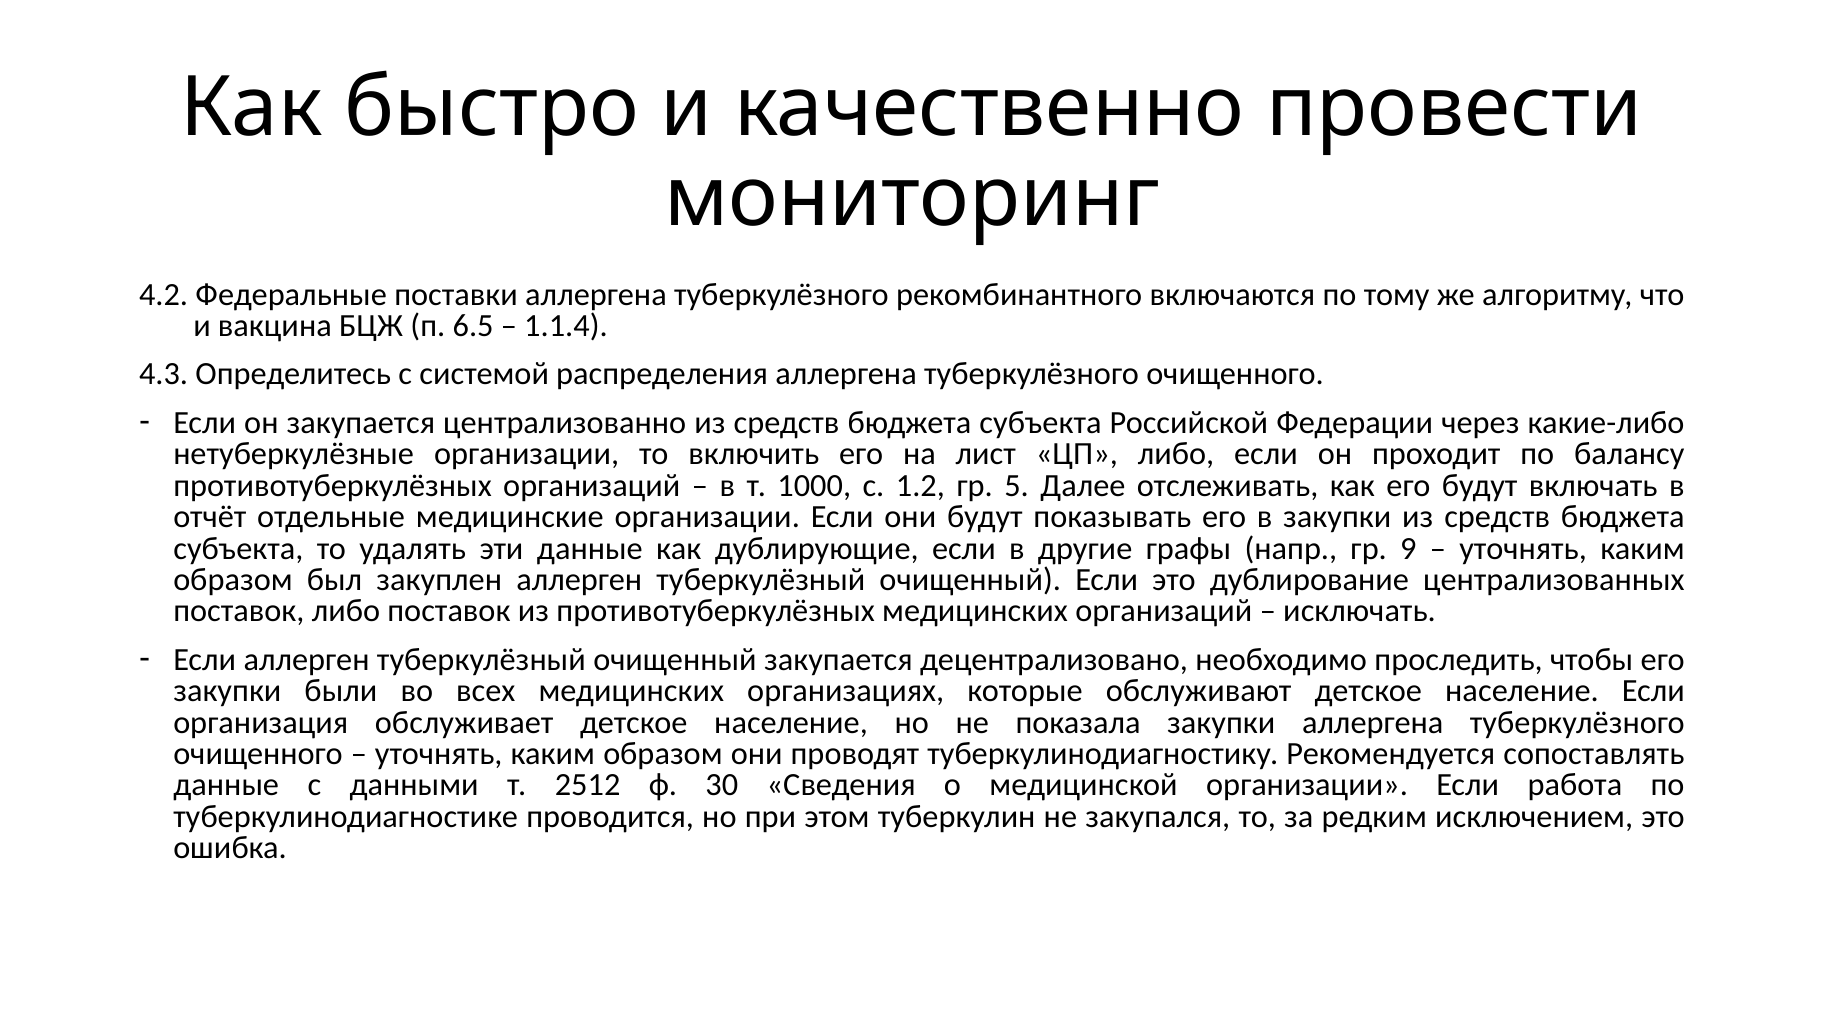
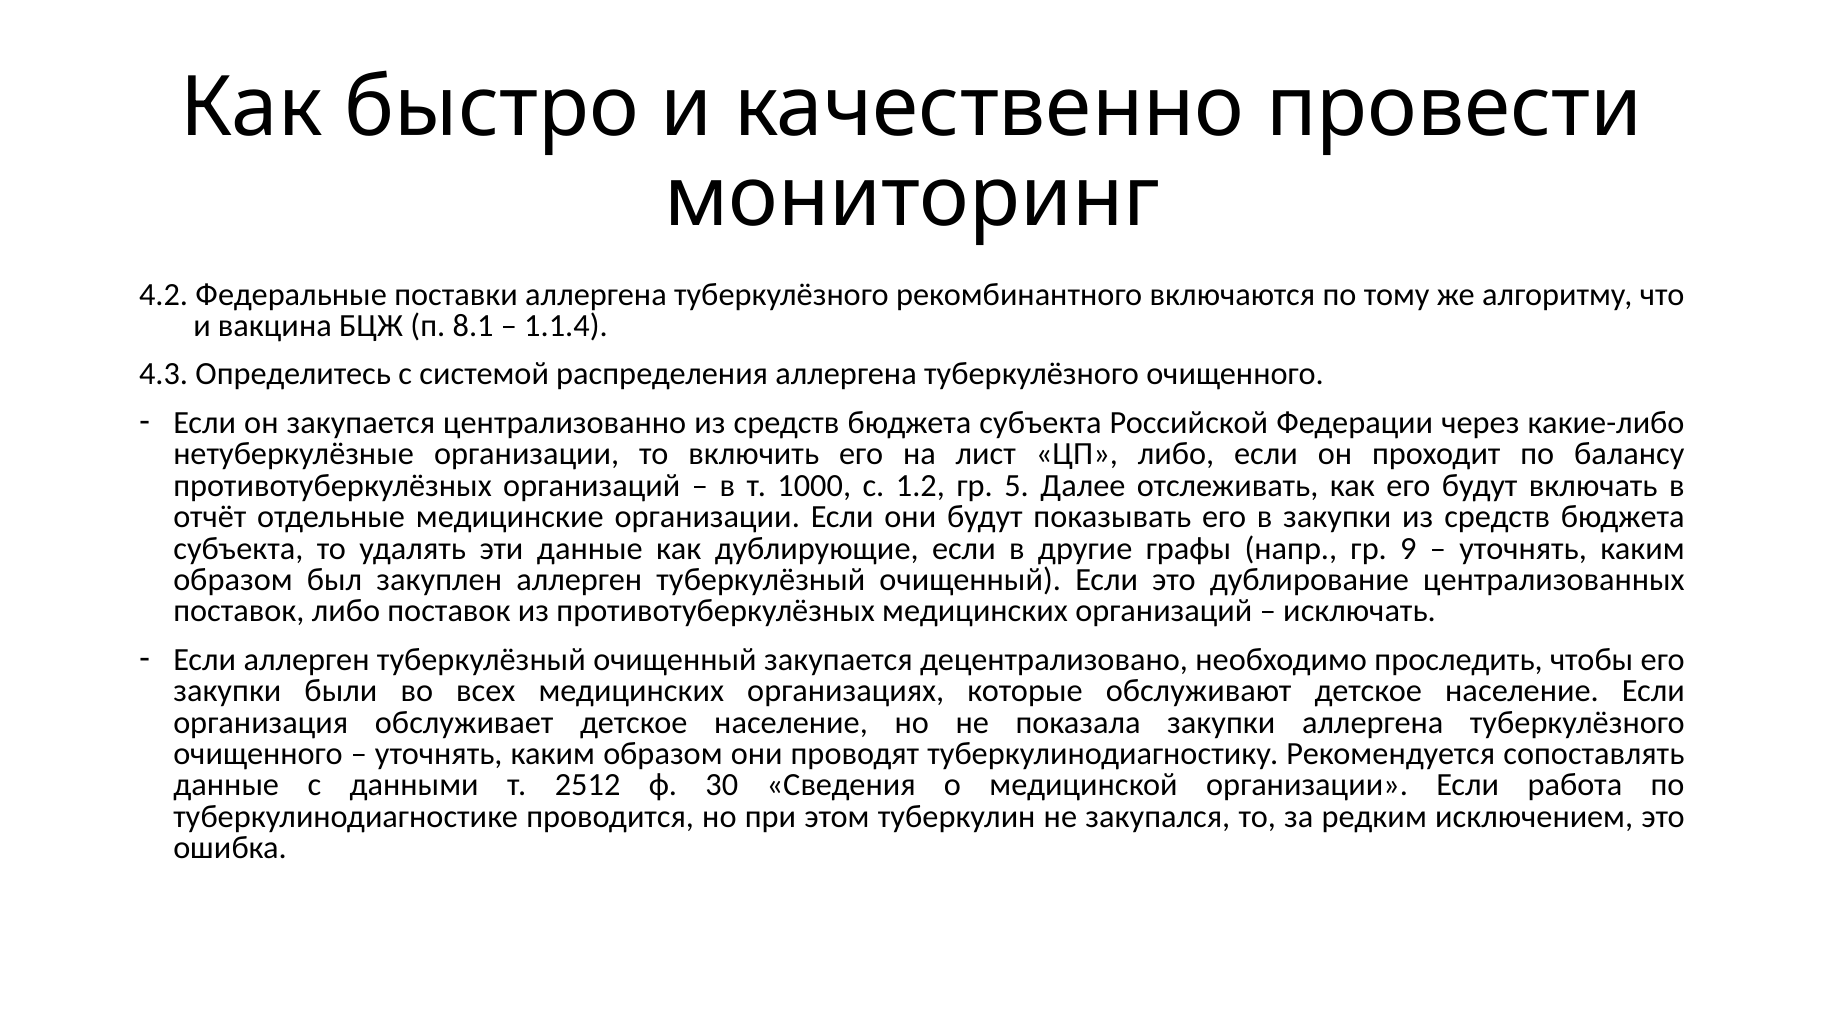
6.5: 6.5 -> 8.1
